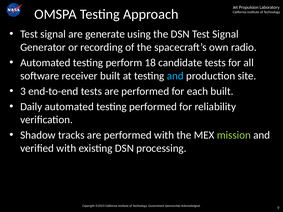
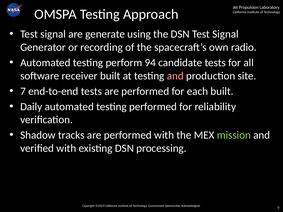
18: 18 -> 94
and at (175, 76) colour: light blue -> pink
3: 3 -> 7
